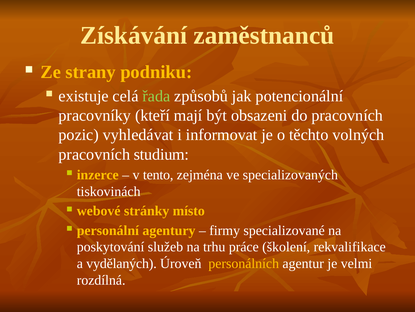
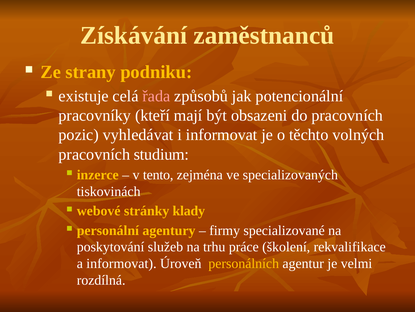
řada colour: light green -> pink
místo: místo -> klady
a vydělaných: vydělaných -> informovat
